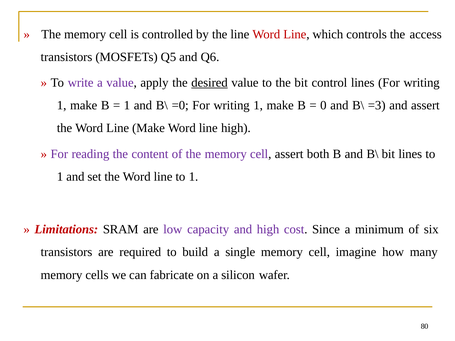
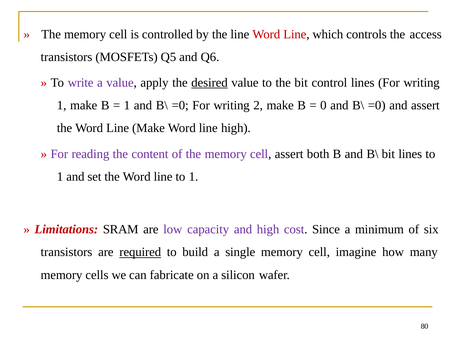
=0 For writing 1: 1 -> 2
0 and B\ =3: =3 -> =0
required underline: none -> present
